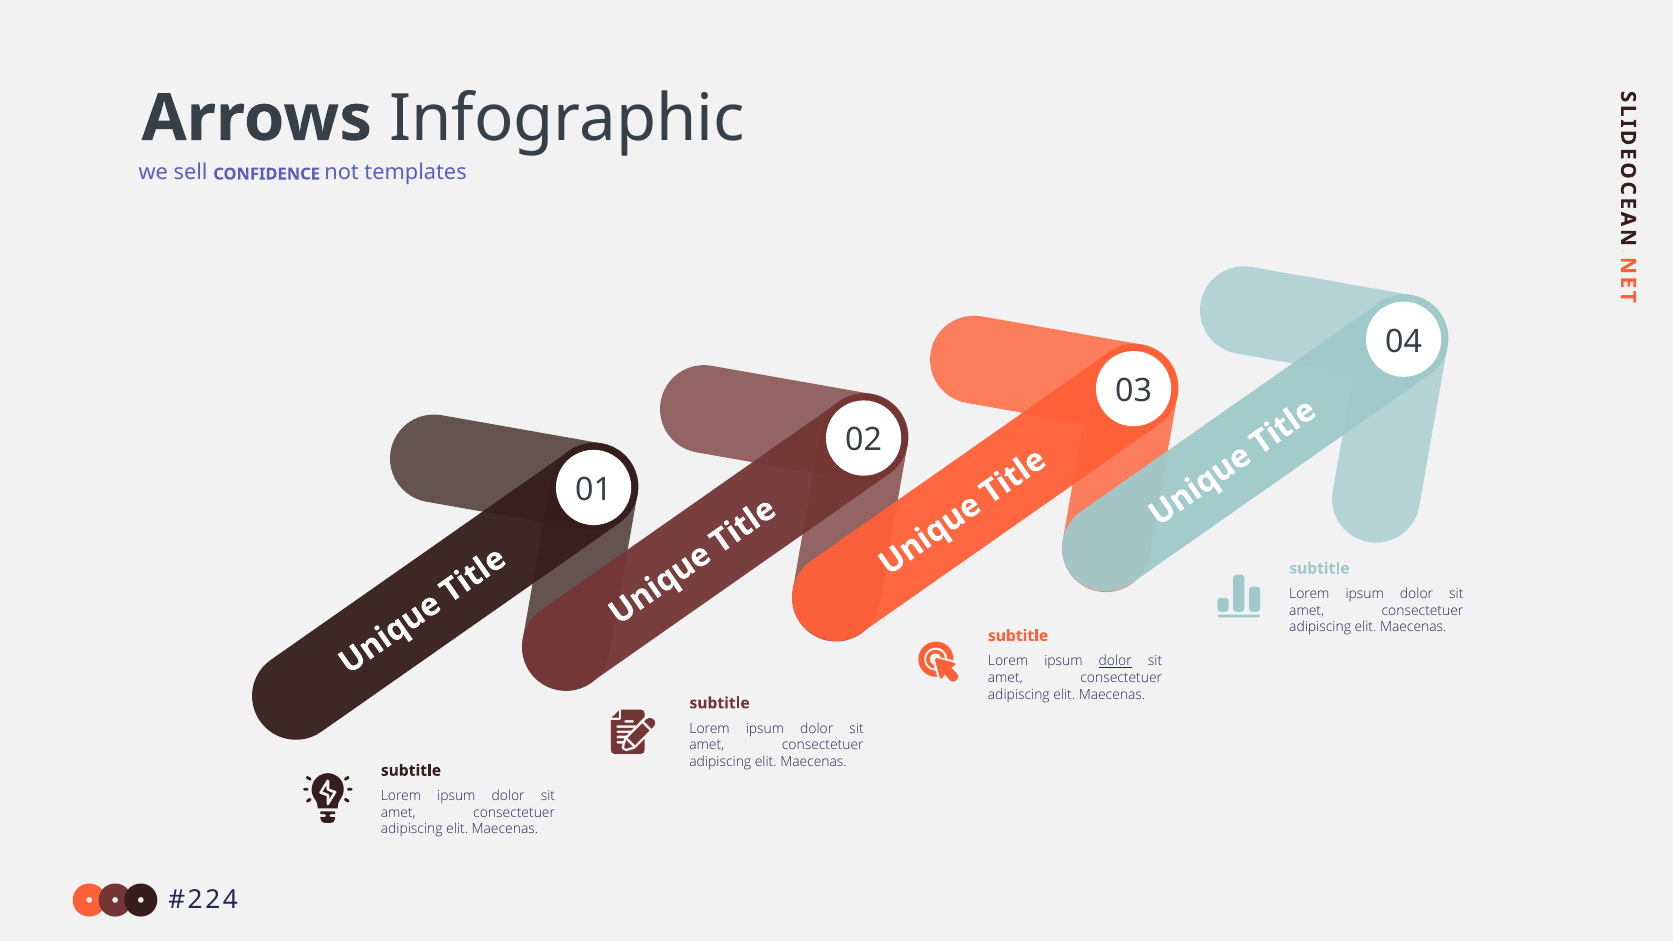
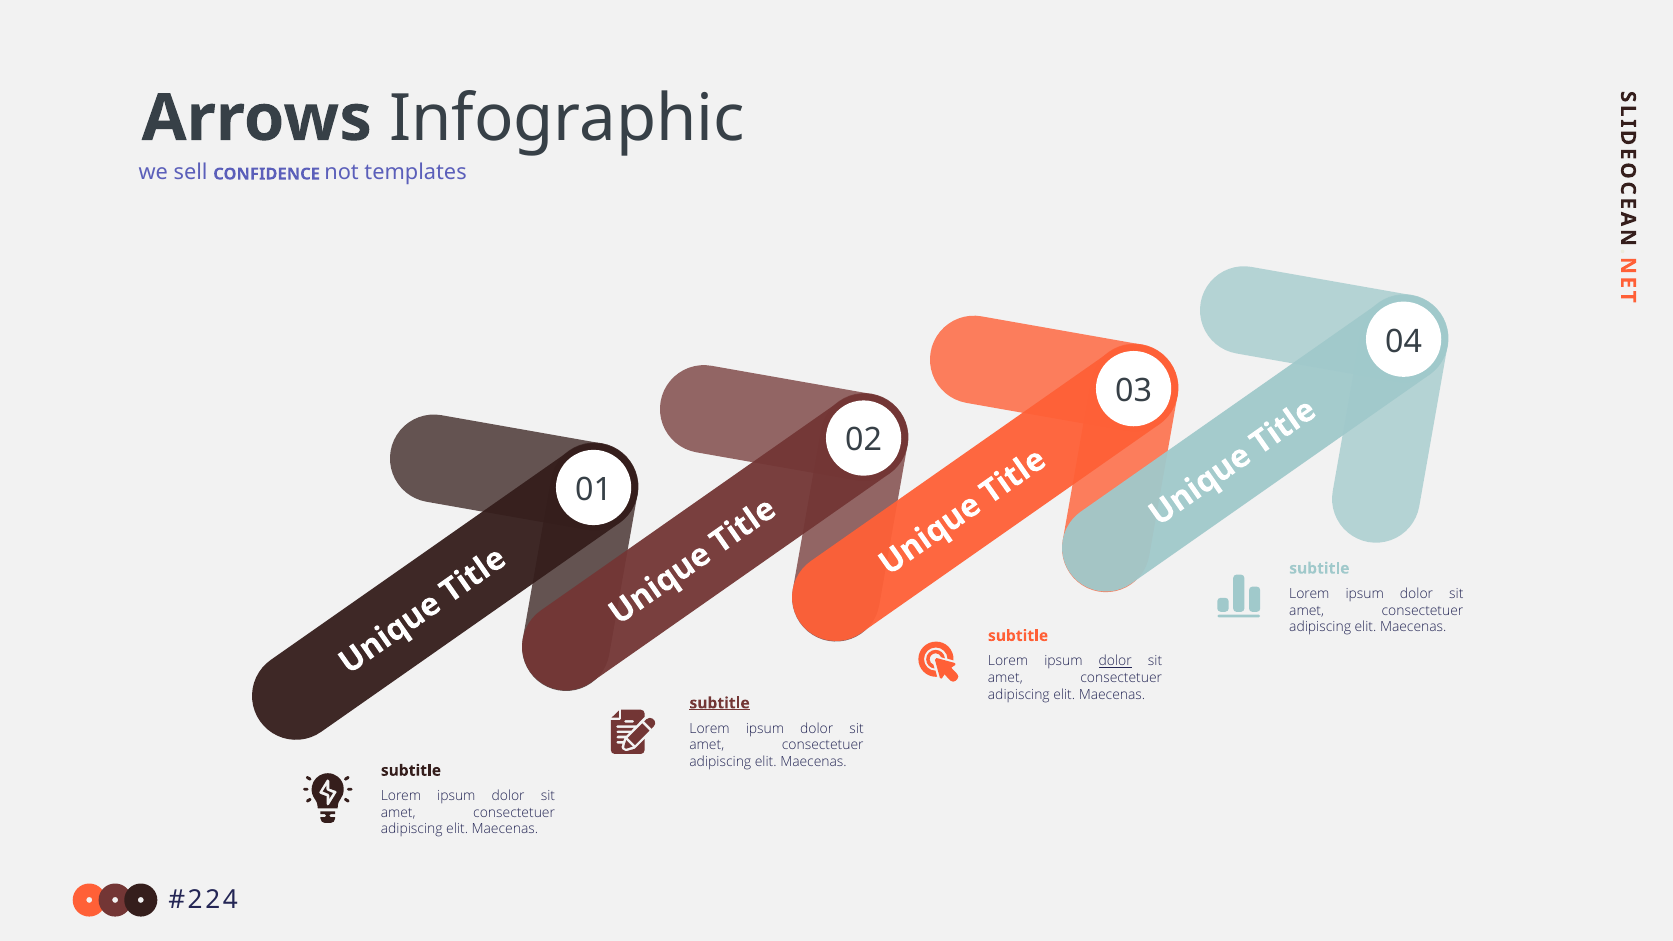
subtitle at (720, 703) underline: none -> present
